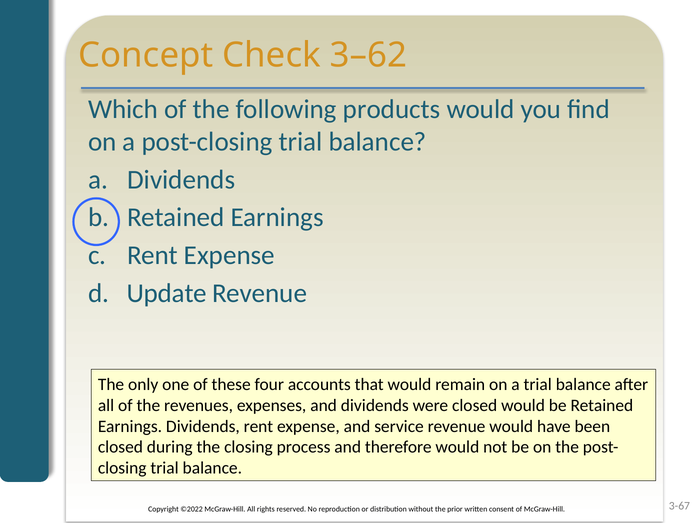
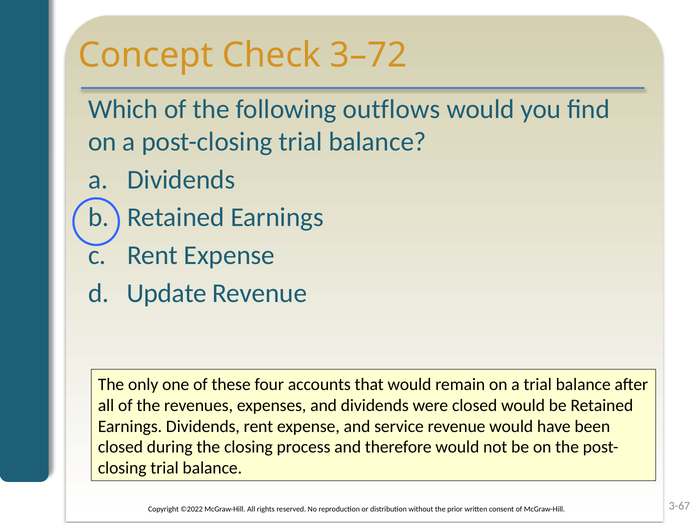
3–62: 3–62 -> 3–72
products: products -> outflows
